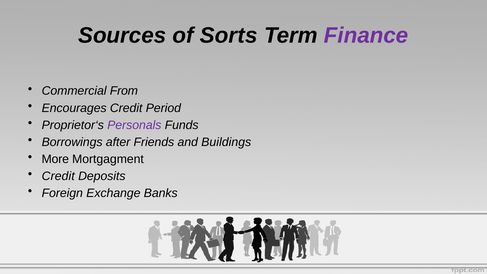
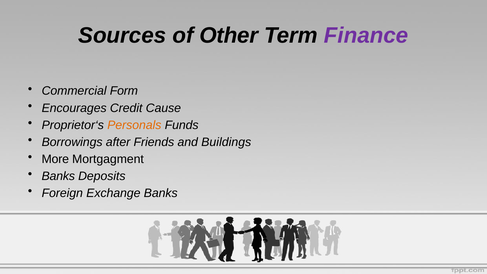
Sorts: Sorts -> Other
From: From -> Form
Period: Period -> Cause
Personals colour: purple -> orange
Credit at (58, 176): Credit -> Banks
